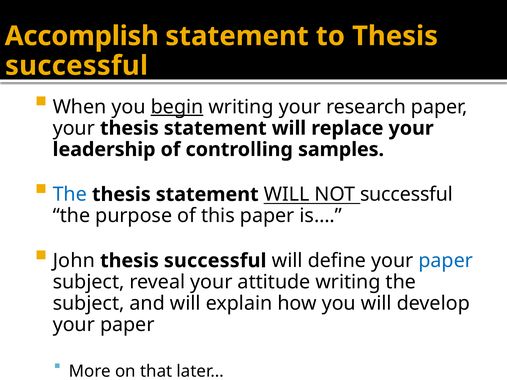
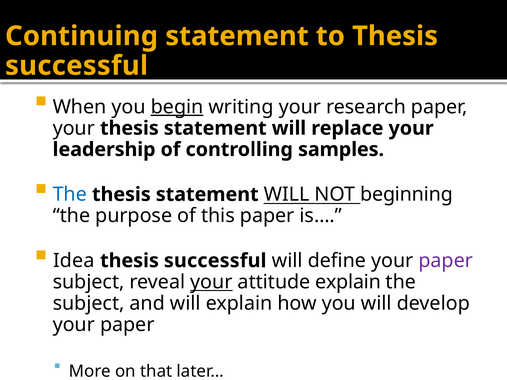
Accomplish: Accomplish -> Continuing
NOT successful: successful -> beginning
John: John -> Idea
paper at (446, 261) colour: blue -> purple
your at (211, 282) underline: none -> present
attitude writing: writing -> explain
